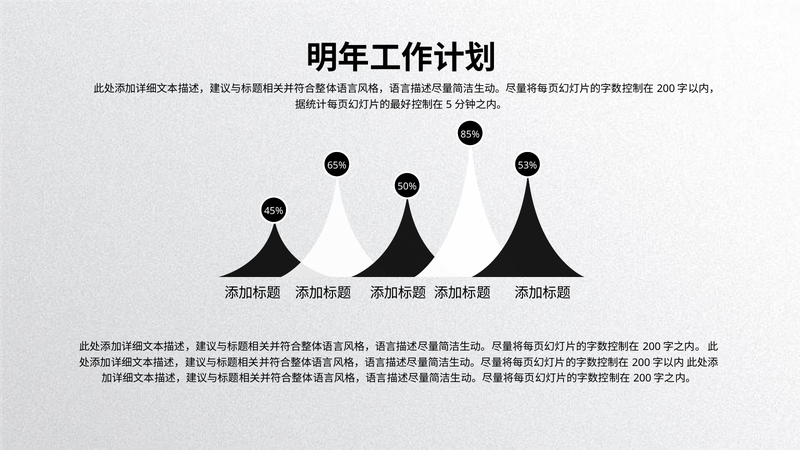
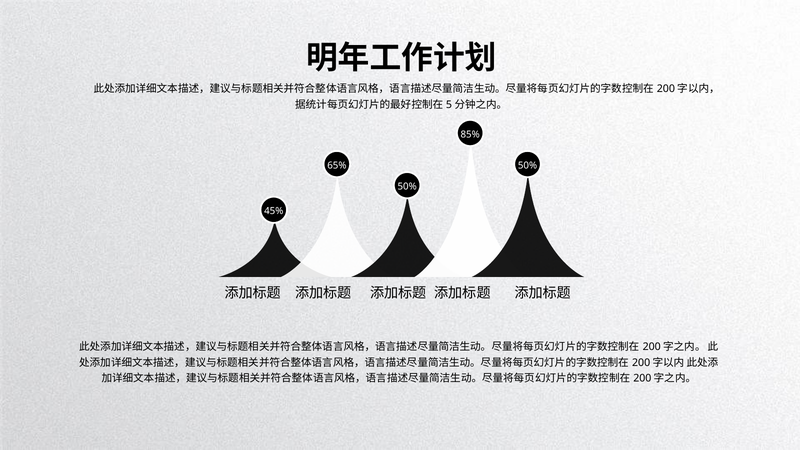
53% at (528, 165): 53% -> 50%
